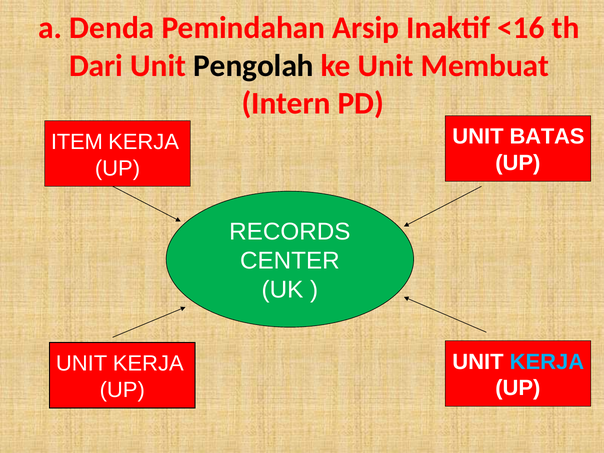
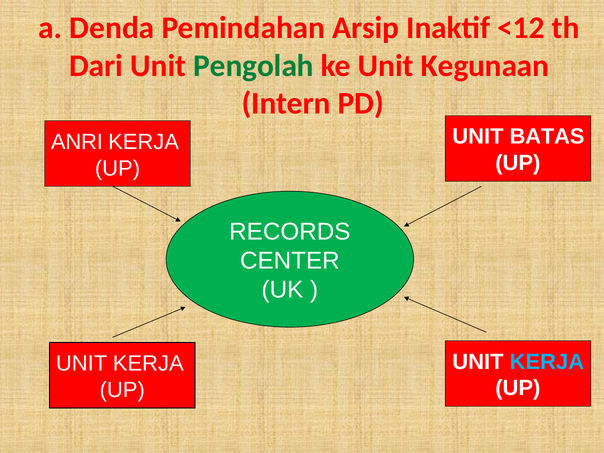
<16: <16 -> <12
Pengolah colour: black -> green
Membuat: Membuat -> Kegunaan
ITEM: ITEM -> ANRI
